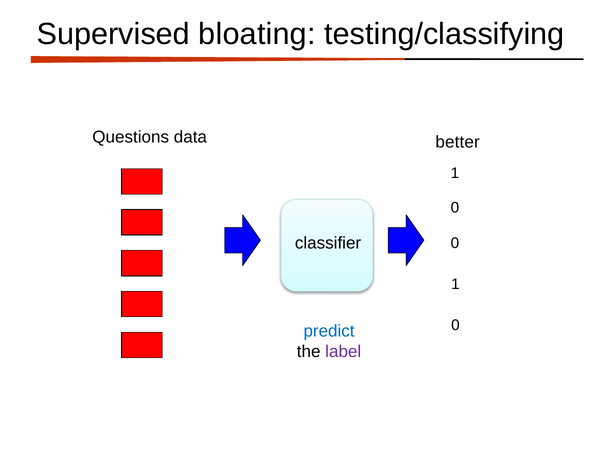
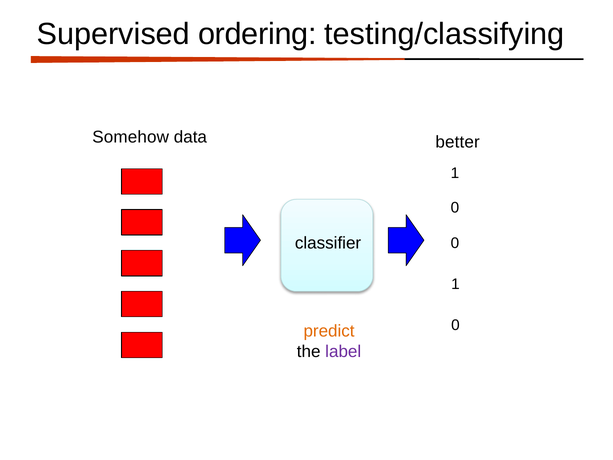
bloating: bloating -> ordering
Questions: Questions -> Somehow
predict colour: blue -> orange
